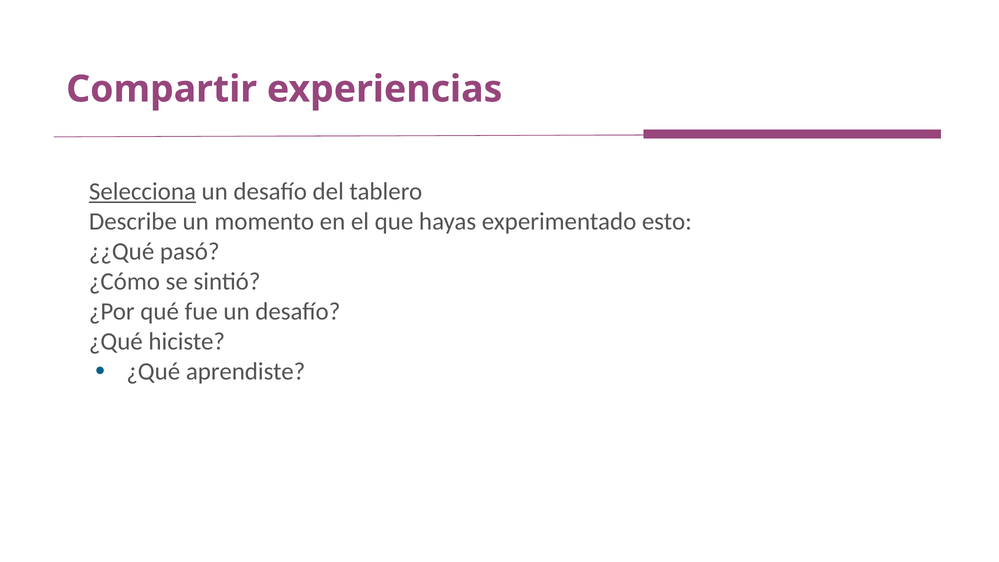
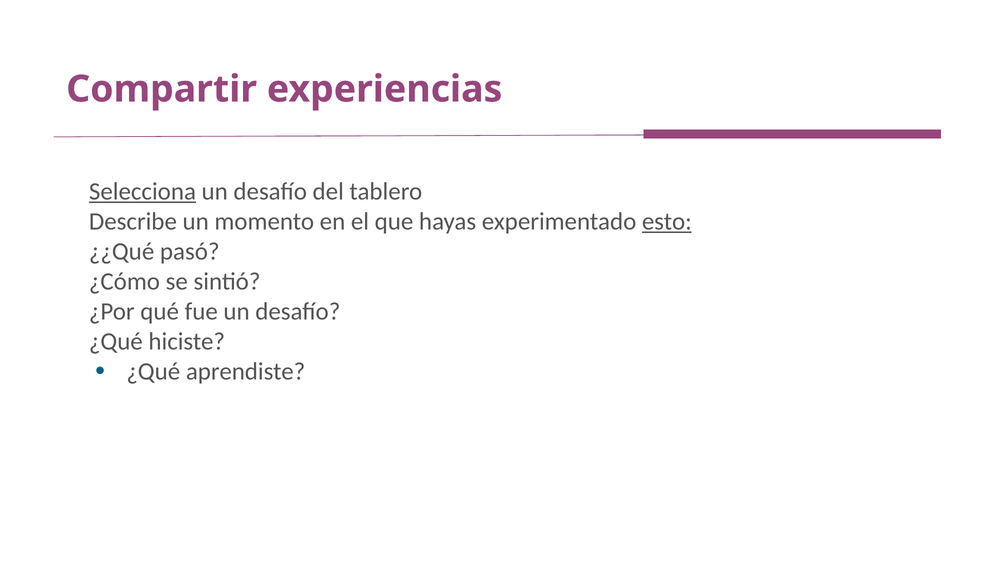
esto underline: none -> present
